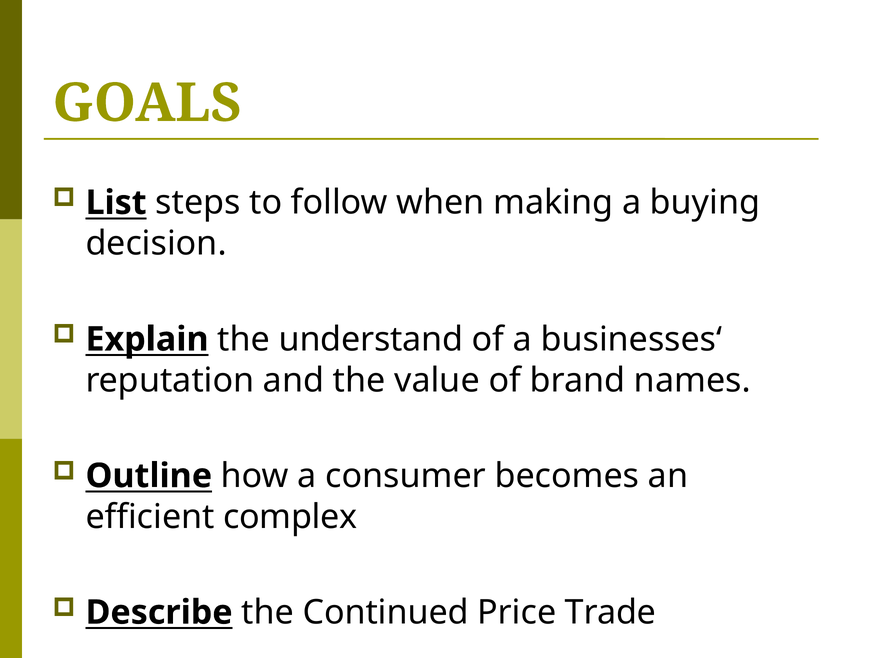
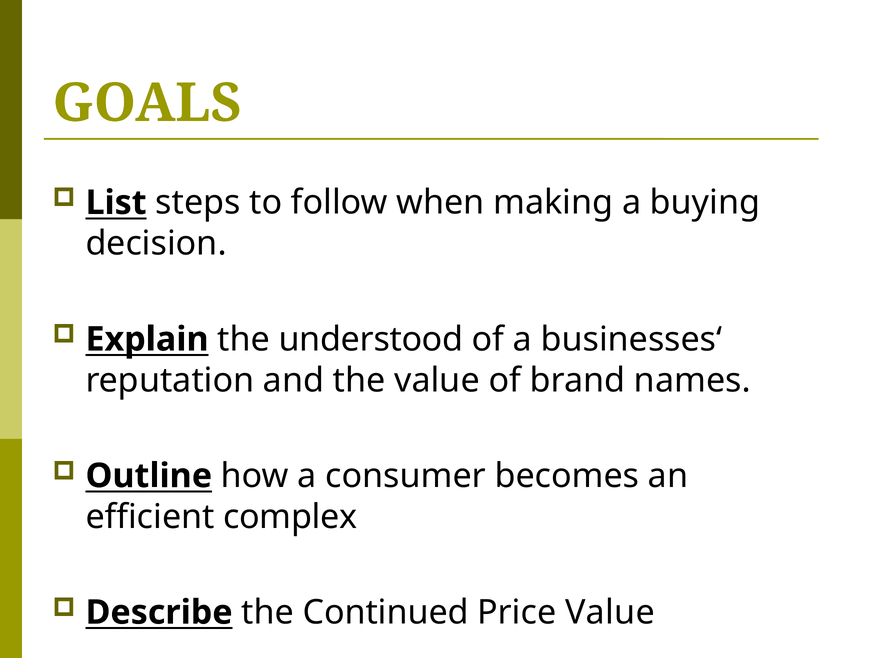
understand: understand -> understood
Price Trade: Trade -> Value
